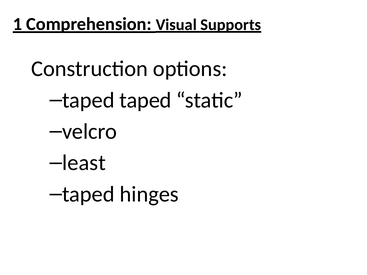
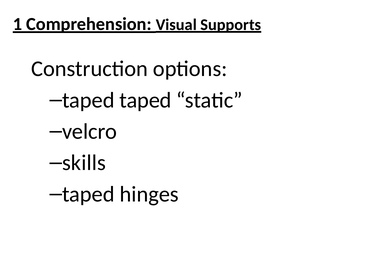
least: least -> skills
